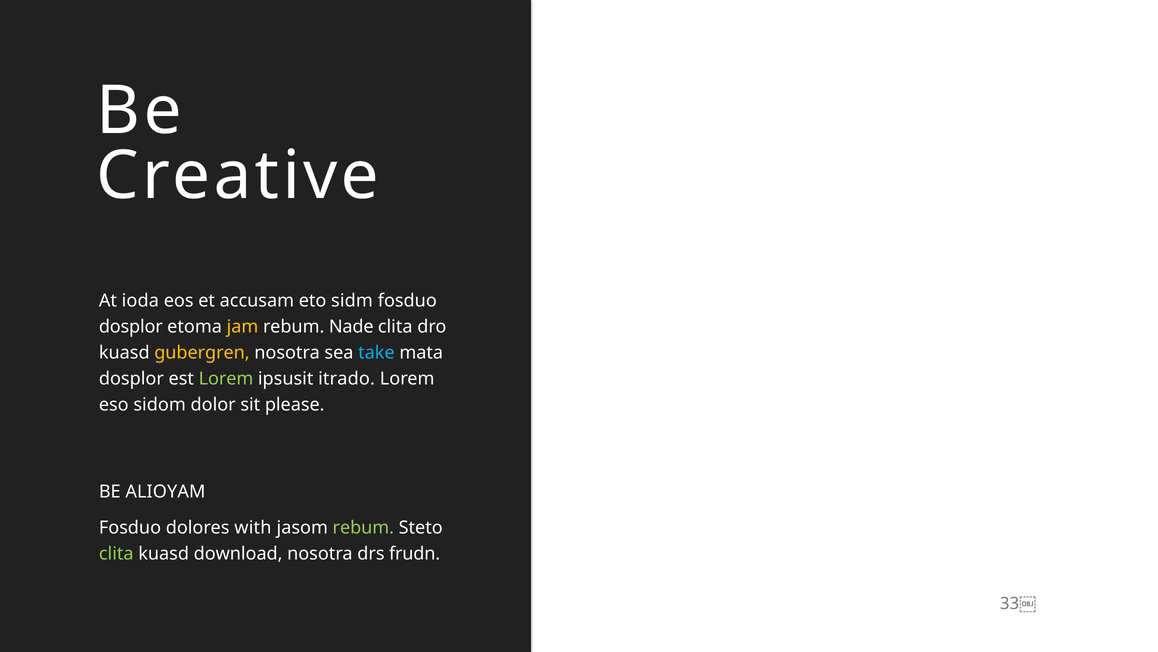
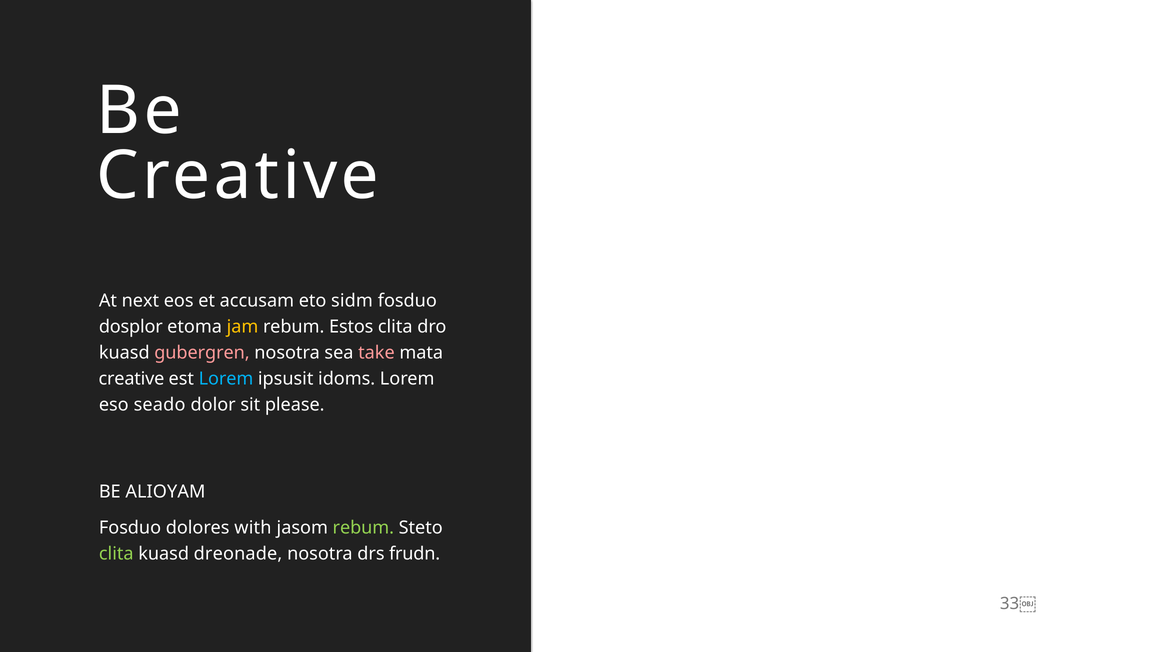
ioda: ioda -> next
Nade: Nade -> Estos
gubergren colour: yellow -> pink
take colour: light blue -> pink
dosplor at (131, 379): dosplor -> creative
Lorem at (226, 379) colour: light green -> light blue
itrado: itrado -> idoms
sidom: sidom -> seado
download: download -> dreonade
